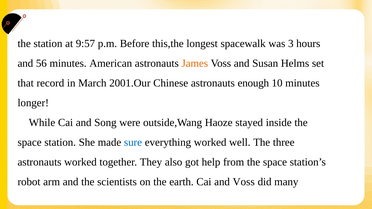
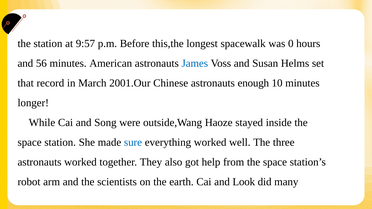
3: 3 -> 0
James colour: orange -> blue
and Voss: Voss -> Look
